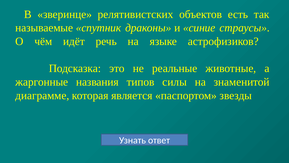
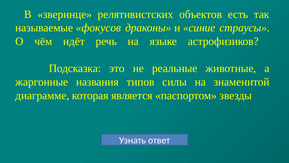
спутник: спутник -> фокусов
